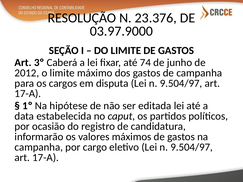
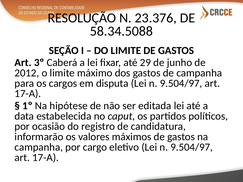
03.97.9000: 03.97.9000 -> 58.34.5088
74: 74 -> 29
